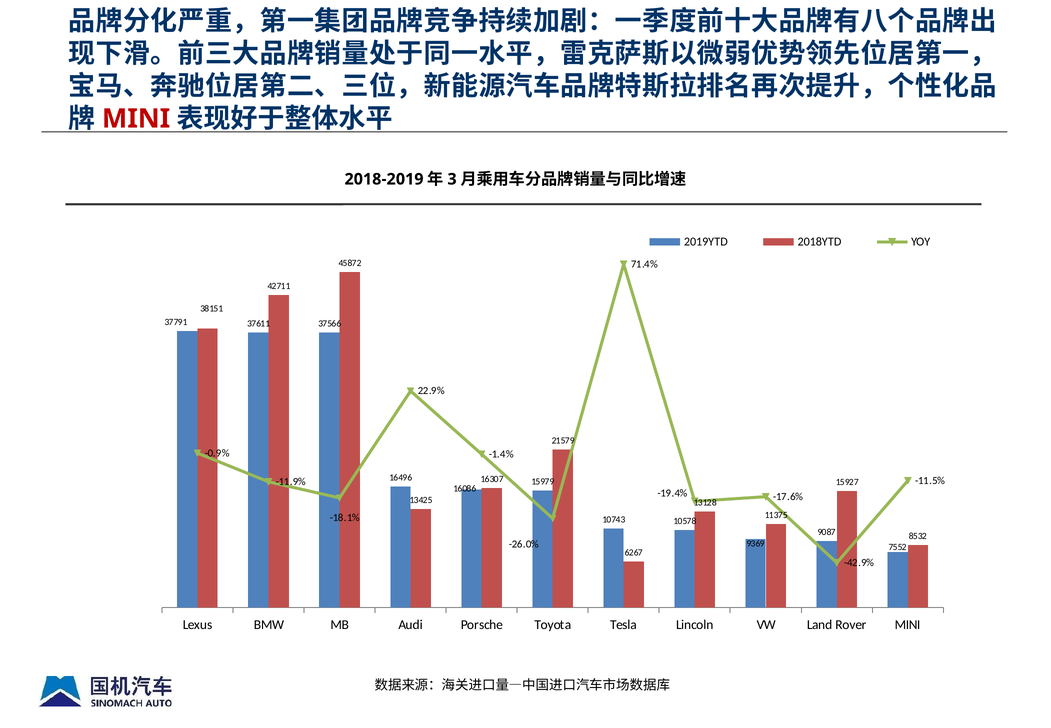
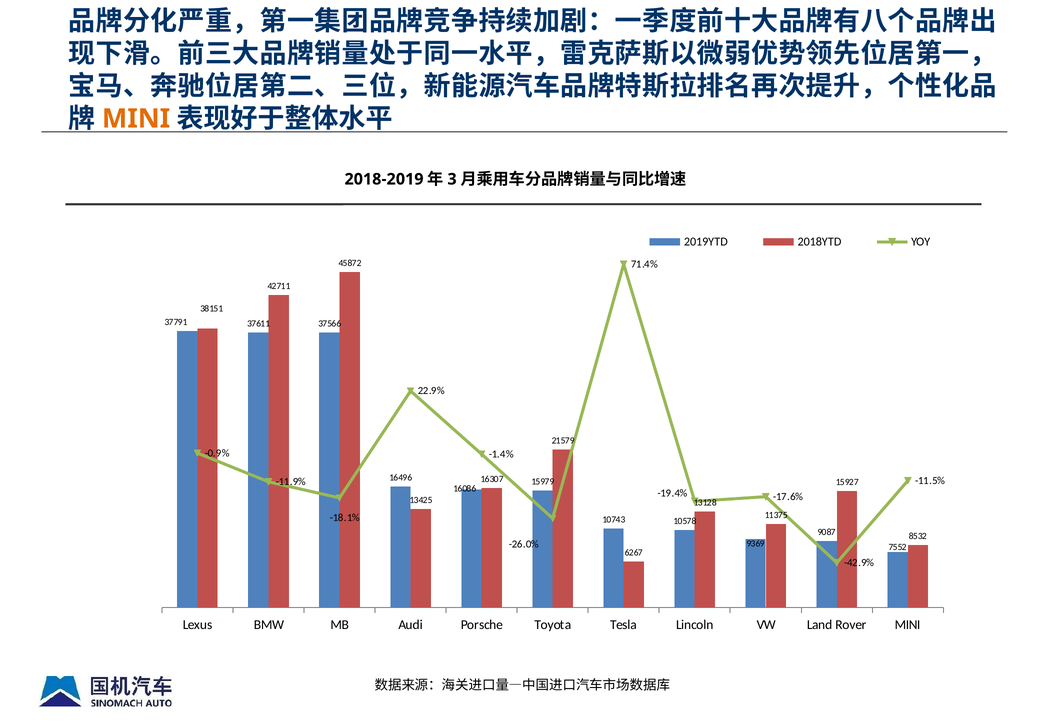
MINI at (136, 119) colour: red -> orange
